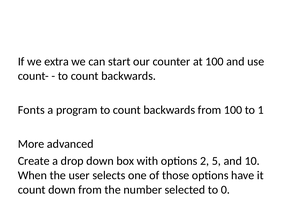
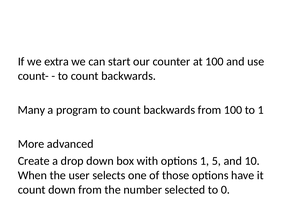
Fonts: Fonts -> Many
options 2: 2 -> 1
